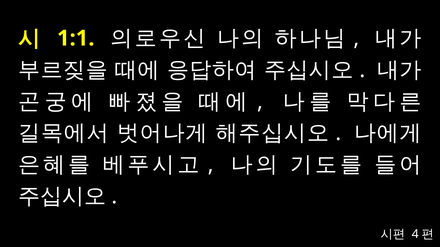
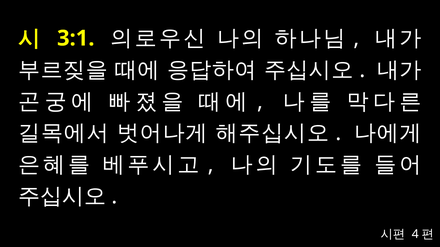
1:1: 1:1 -> 3:1
